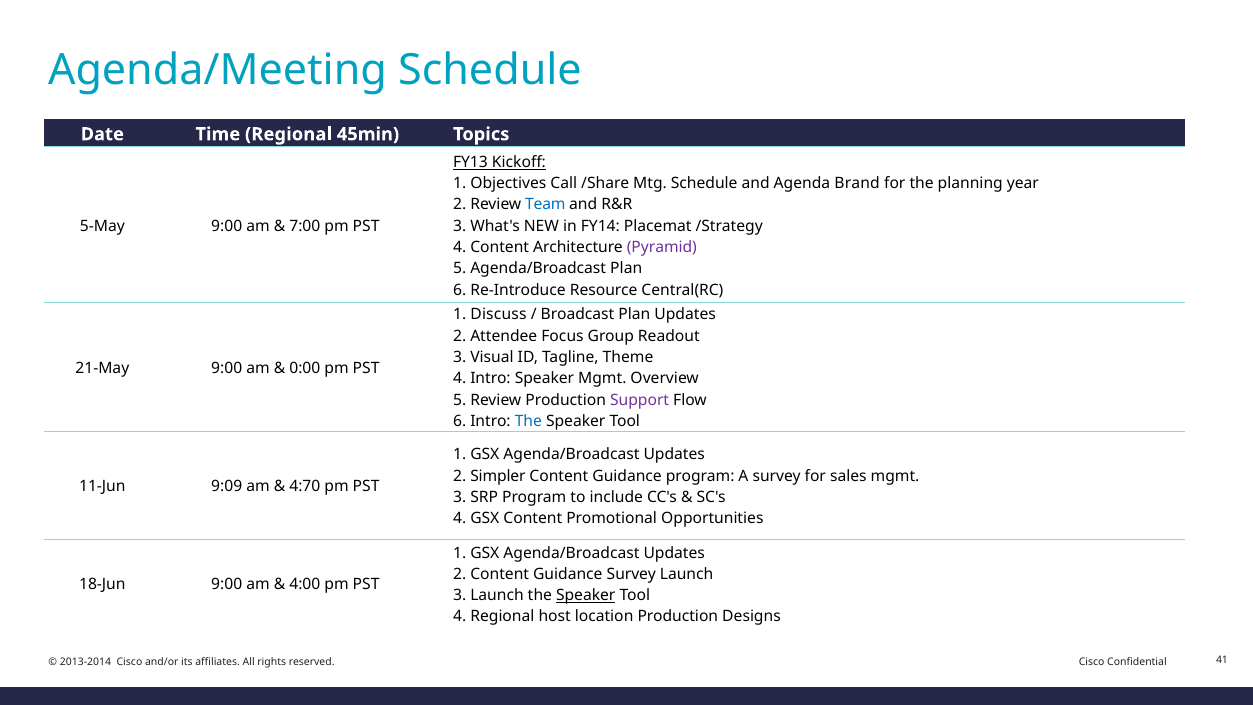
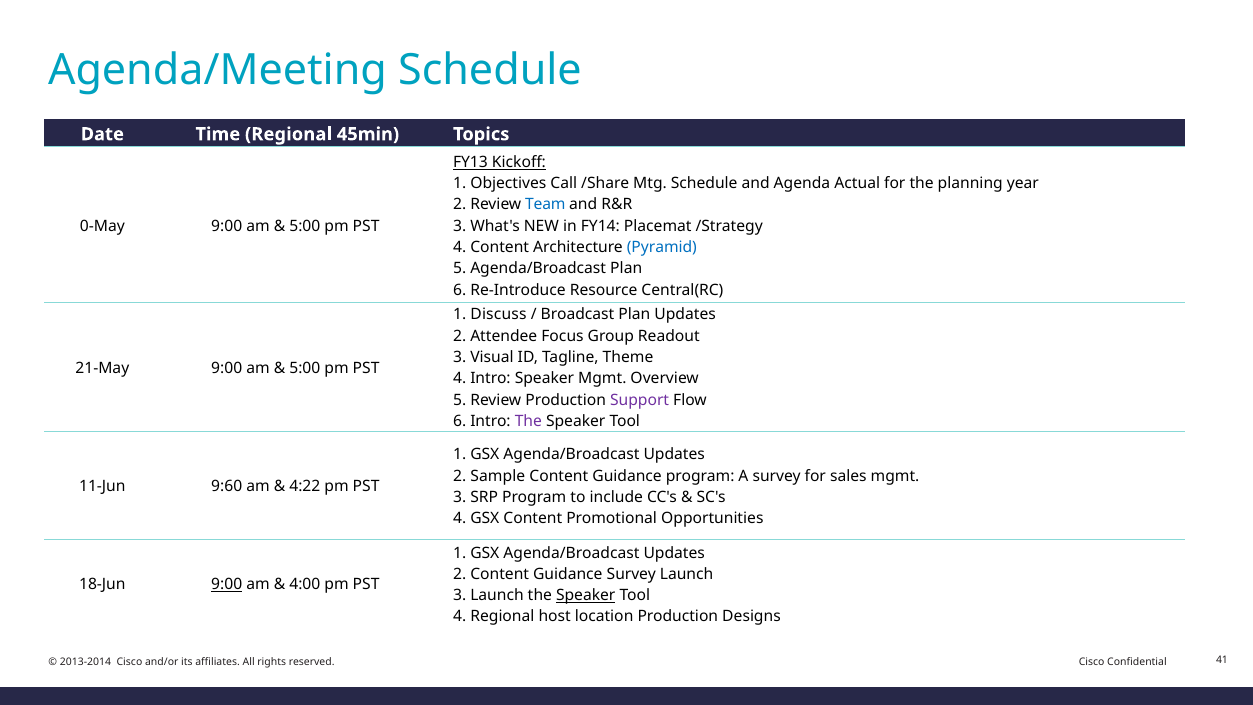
Brand: Brand -> Actual
5-May: 5-May -> 0-May
7:00 at (305, 226): 7:00 -> 5:00
Pyramid colour: purple -> blue
0:00 at (305, 368): 0:00 -> 5:00
The at (528, 421) colour: blue -> purple
Simpler: Simpler -> Sample
9:09: 9:09 -> 9:60
4:70: 4:70 -> 4:22
9:00 at (227, 585) underline: none -> present
